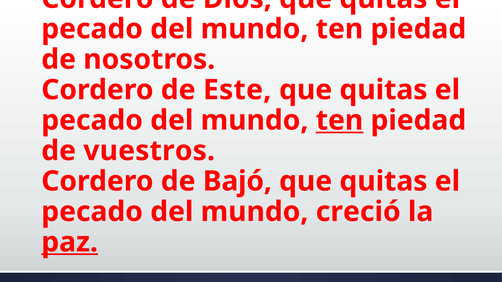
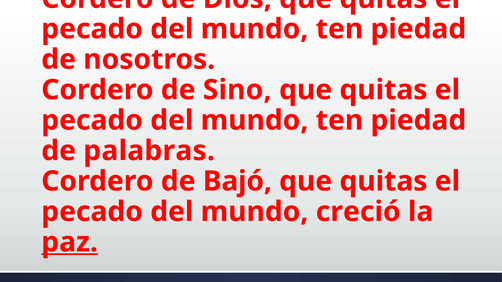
Este: Este -> Sino
ten at (339, 120) underline: present -> none
vuestros: vuestros -> palabras
